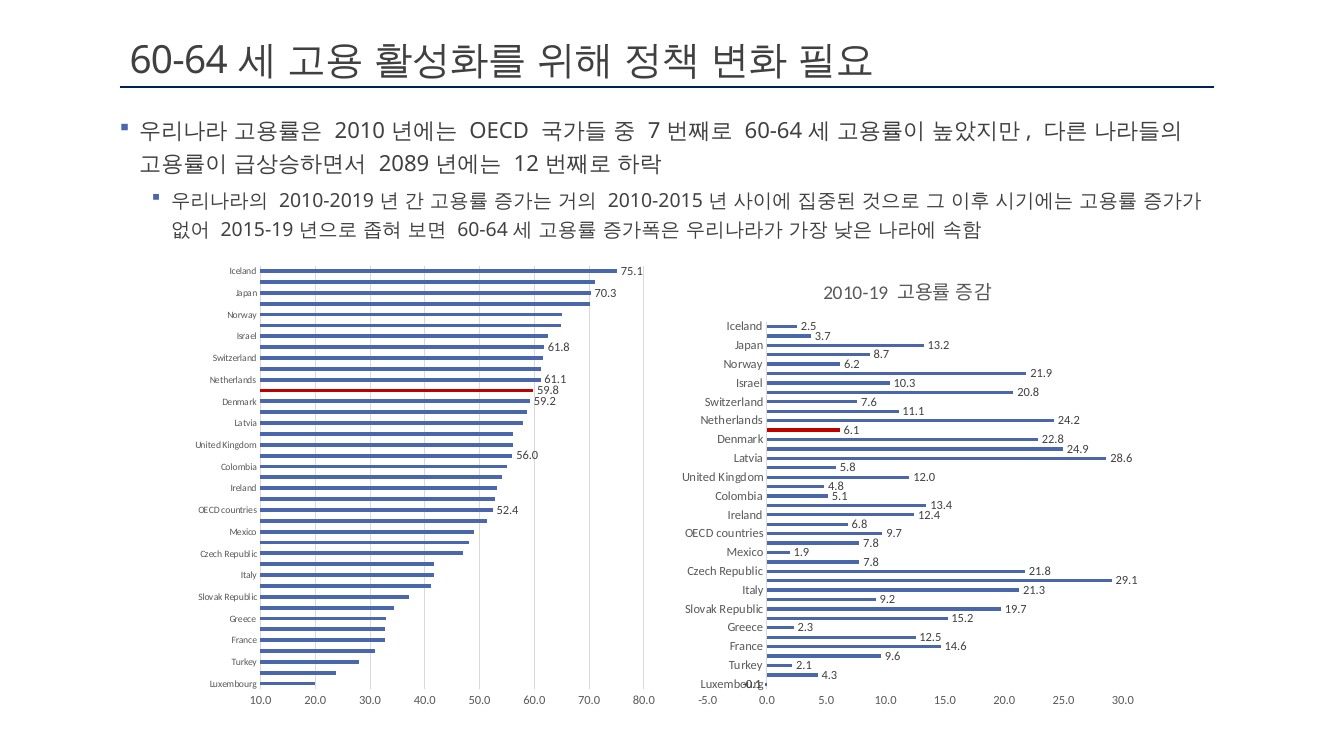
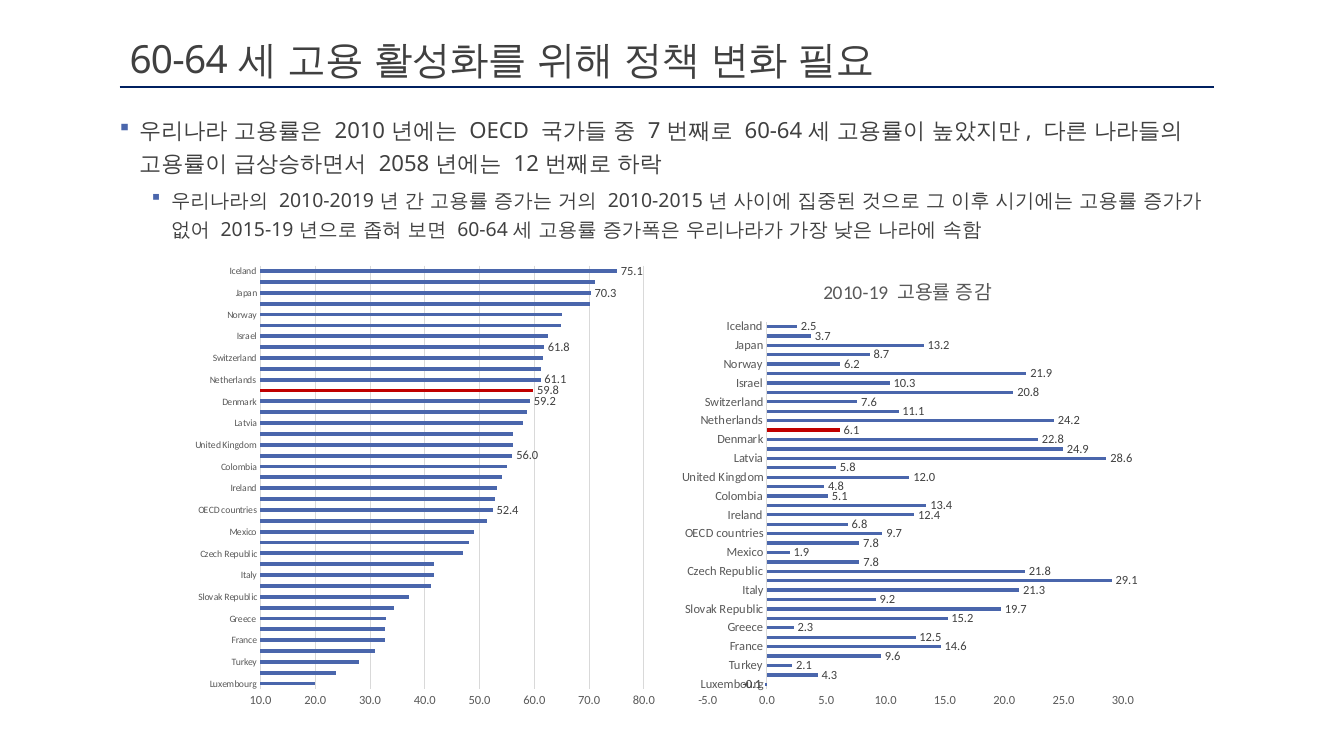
2089: 2089 -> 2058
